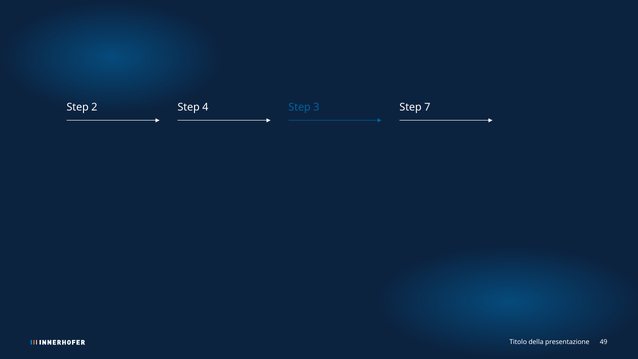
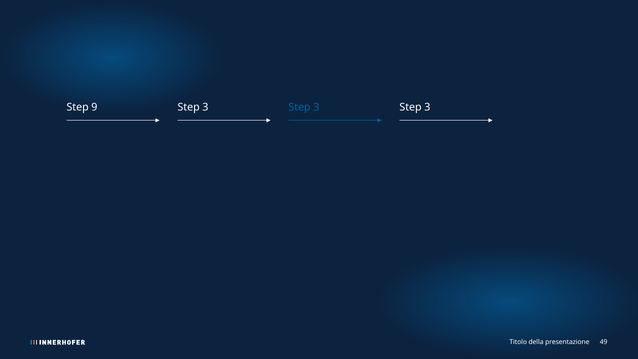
2: 2 -> 9
4 at (205, 107): 4 -> 3
7 at (427, 107): 7 -> 3
